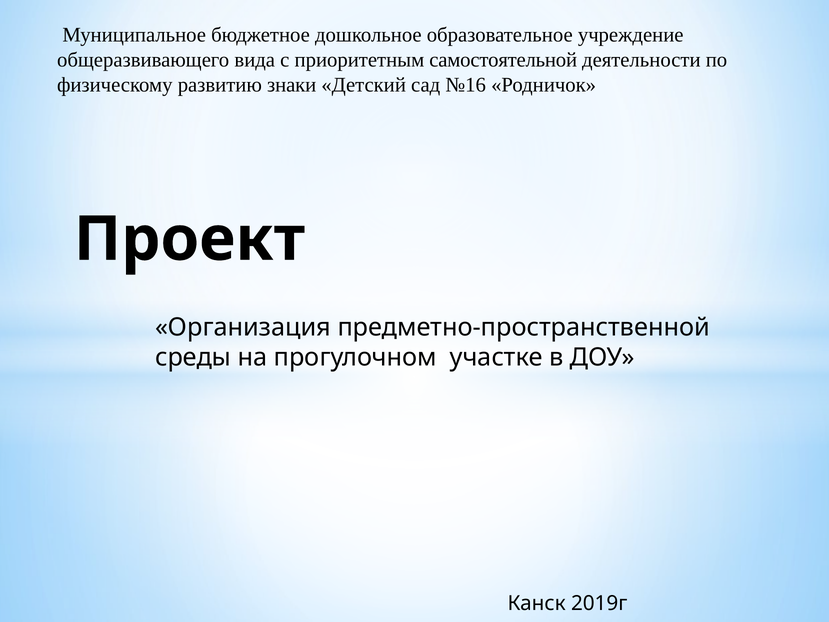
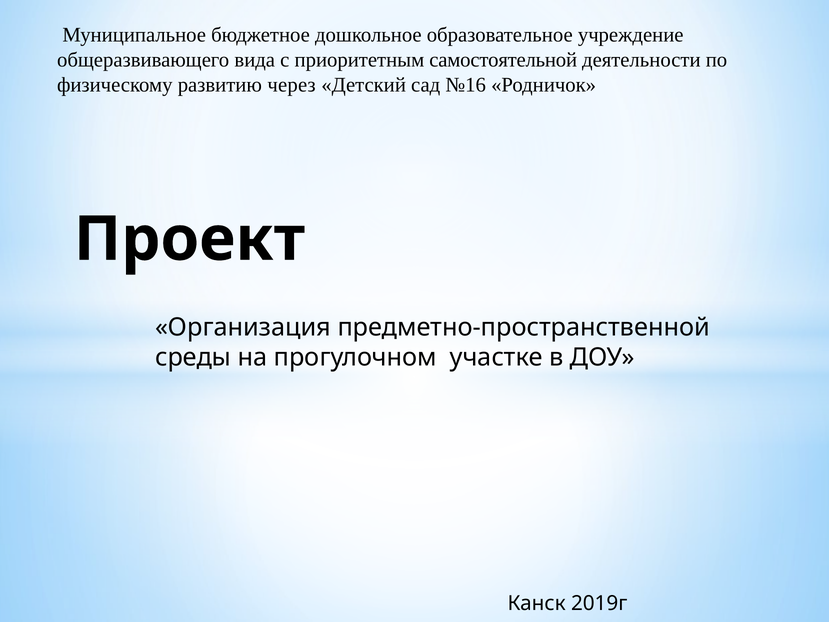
знаки: знаки -> через
